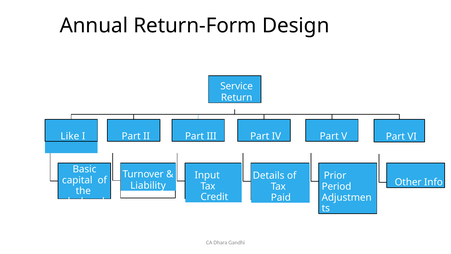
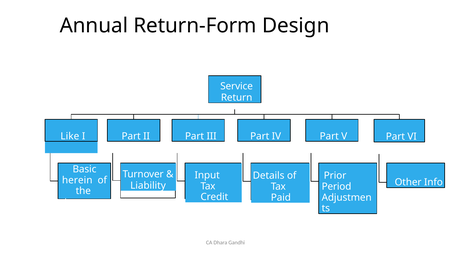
capital: capital -> herein
declared at (84, 201): declared -> turnover
